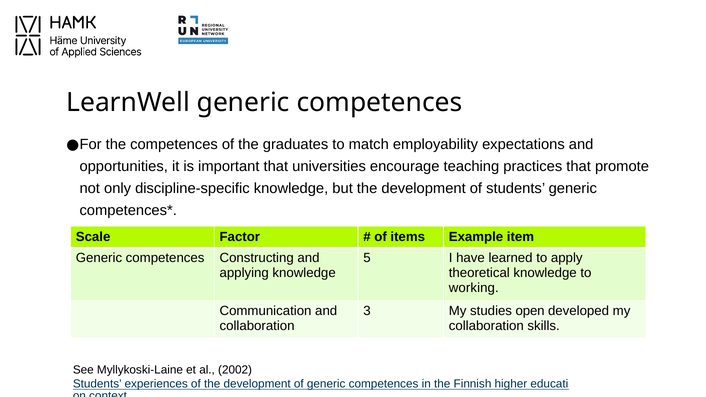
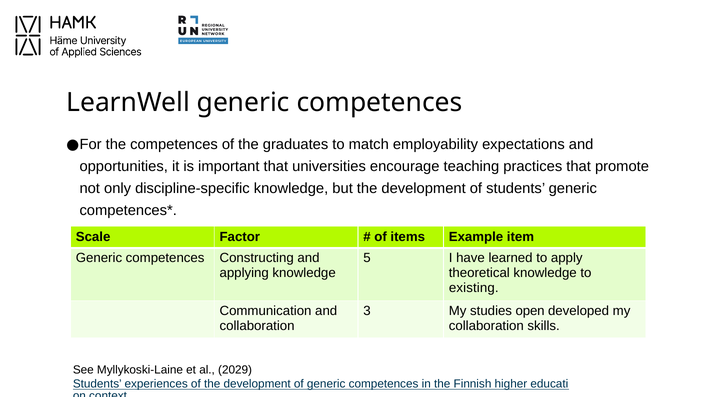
working: working -> existing
2002: 2002 -> 2029
